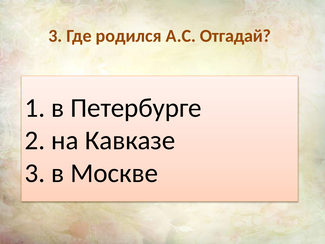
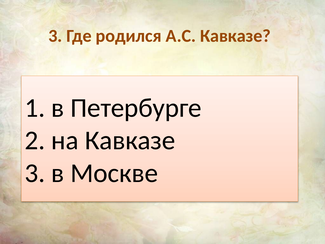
А.С Отгадай: Отгадай -> Кавказе
